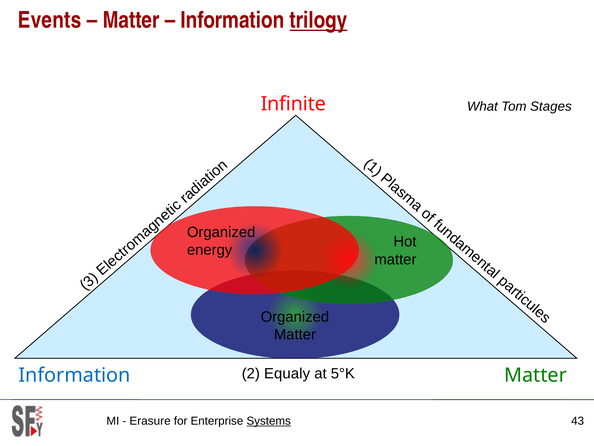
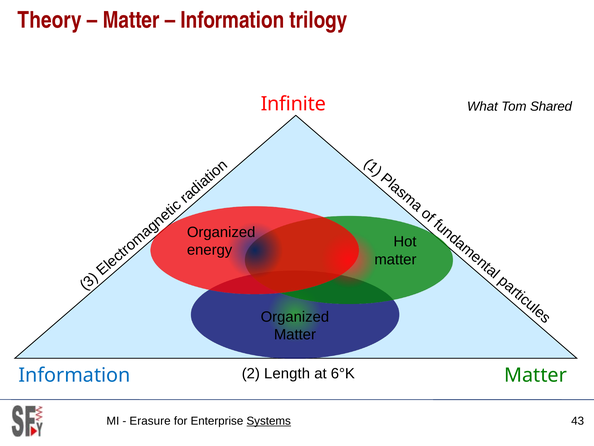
Events: Events -> Theory
trilogy underline: present -> none
Stages: Stages -> Shared
Equaly: Equaly -> Length
5°K: 5°K -> 6°K
